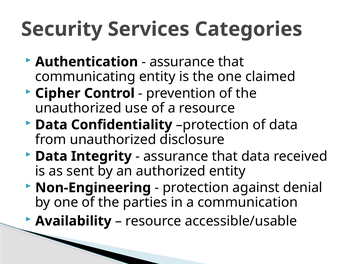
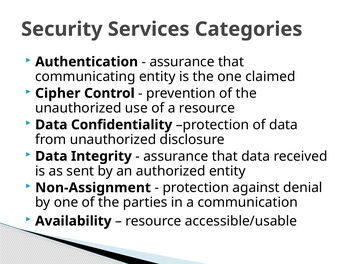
Non-Engineering: Non-Engineering -> Non-Assignment
